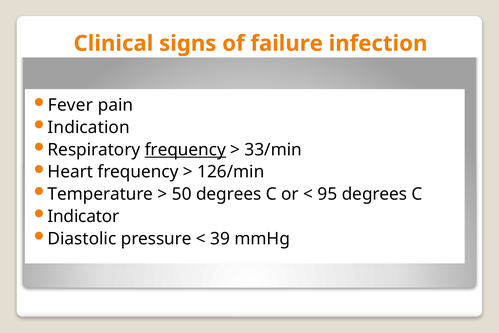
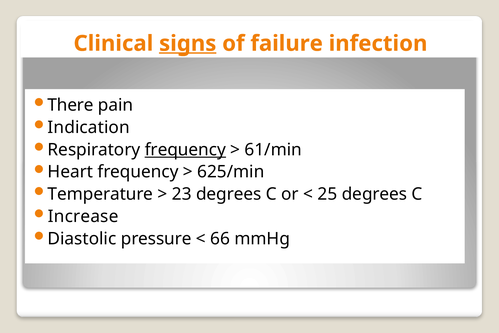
signs underline: none -> present
Fever: Fever -> There
33/min: 33/min -> 61/min
126/min: 126/min -> 625/min
50: 50 -> 23
95: 95 -> 25
Indicator: Indicator -> Increase
39: 39 -> 66
